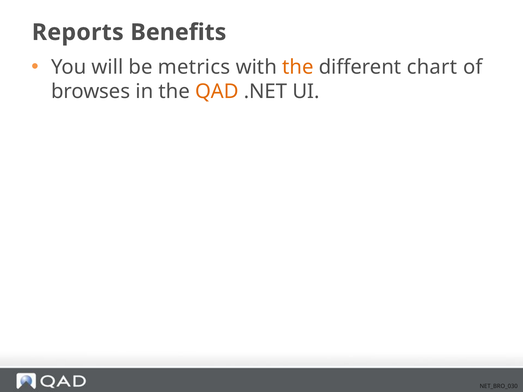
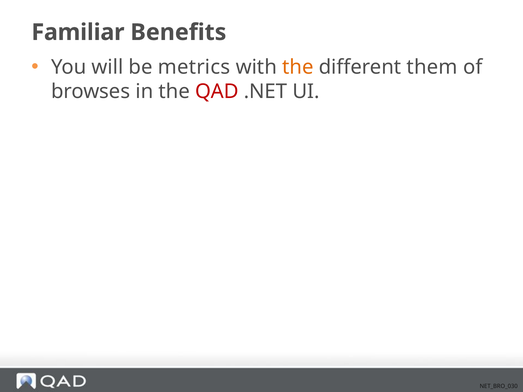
Reports: Reports -> Familiar
chart: chart -> them
QAD colour: orange -> red
